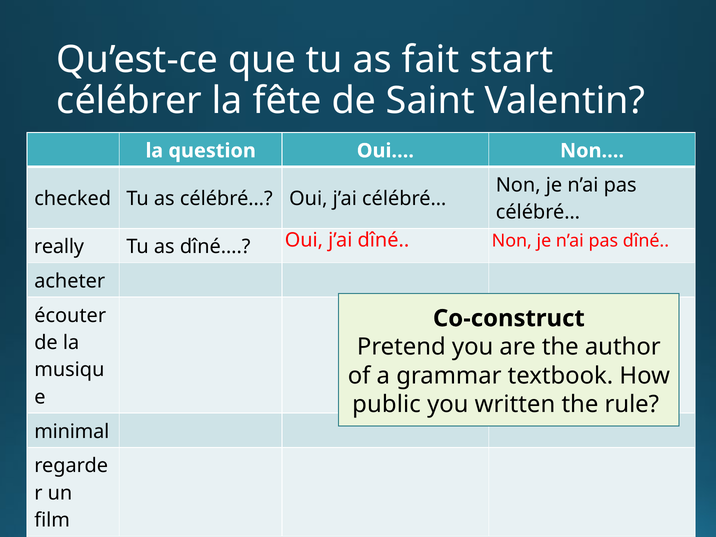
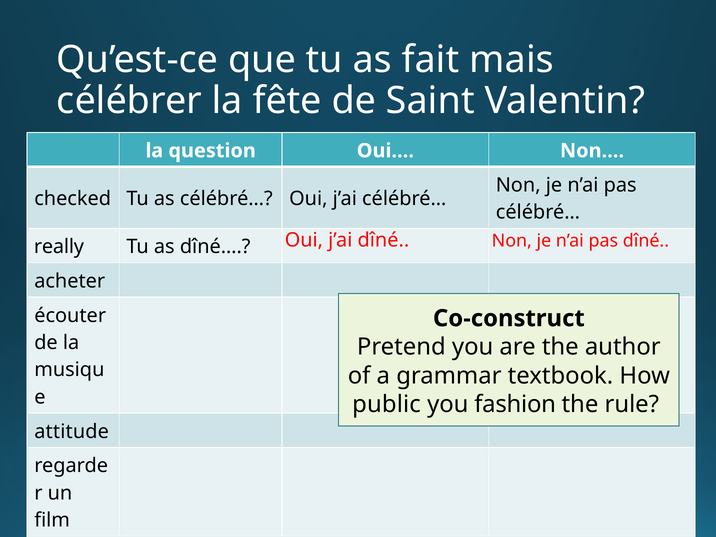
start: start -> mais
written: written -> fashion
minimal: minimal -> attitude
